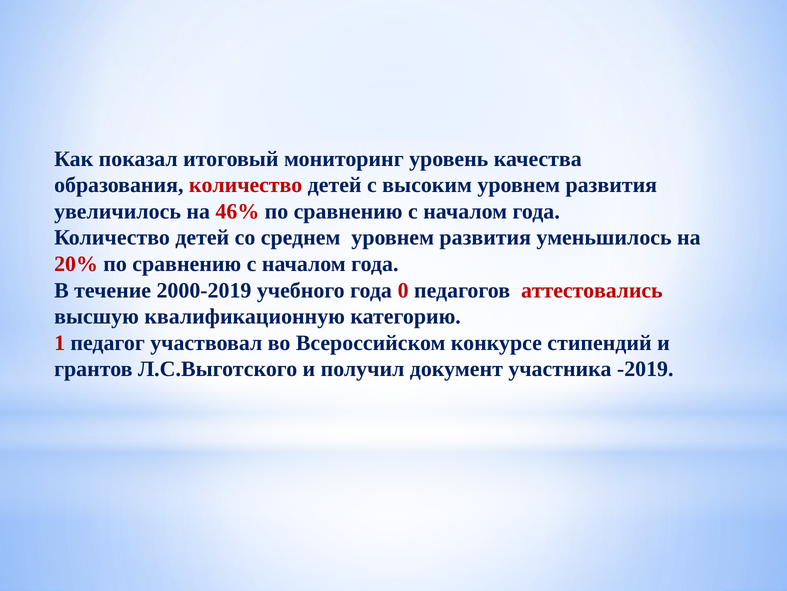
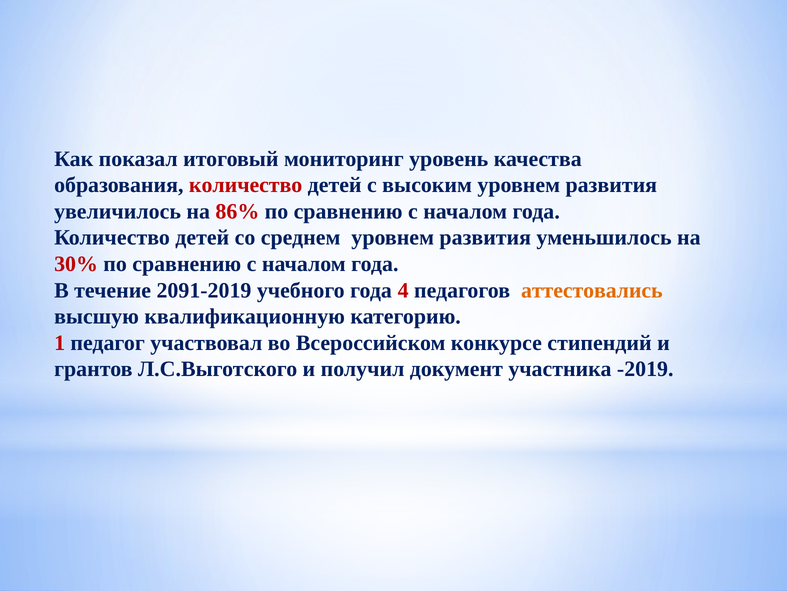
46%: 46% -> 86%
20%: 20% -> 30%
2000-2019: 2000-2019 -> 2091-2019
0: 0 -> 4
аттестовались colour: red -> orange
